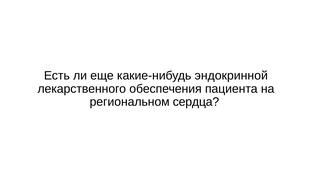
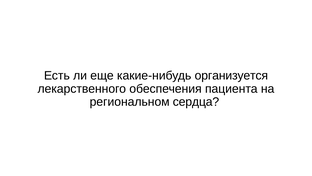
эндокринной: эндокринной -> организуется
